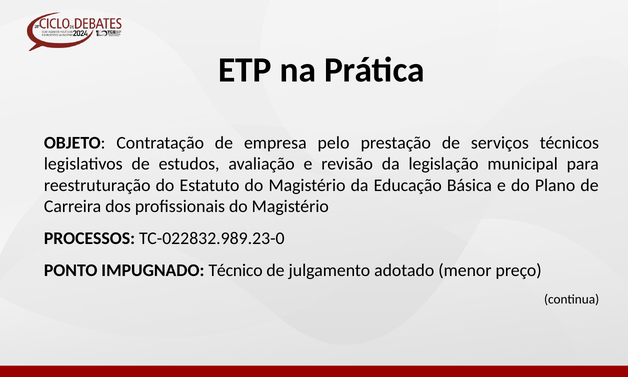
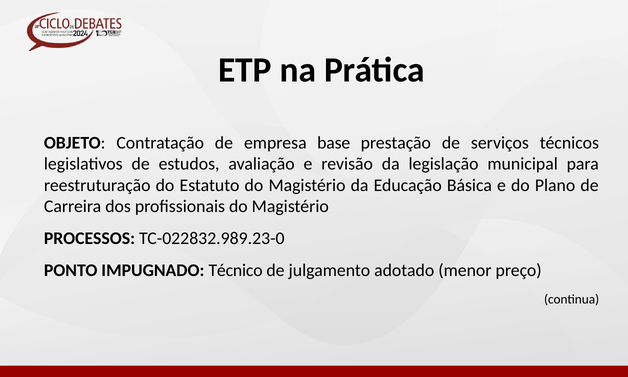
pelo: pelo -> base
